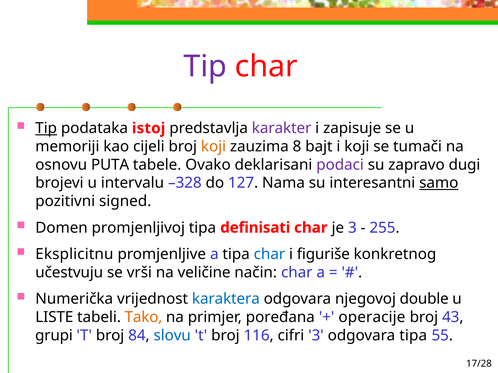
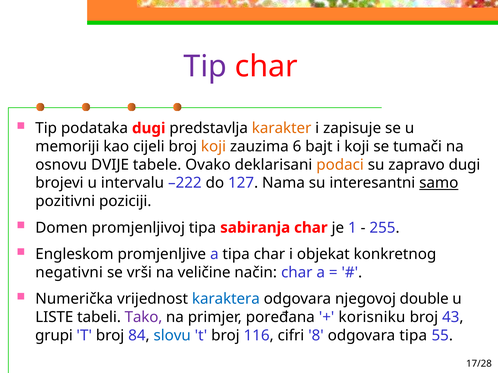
Tip at (46, 128) underline: present -> none
podataka istoj: istoj -> dugi
karakter colour: purple -> orange
8: 8 -> 6
PUTA: PUTA -> DVIJE
podaci colour: purple -> orange
–328: –328 -> –222
signed: signed -> poziciji
definisati: definisati -> sabiranja
je 3: 3 -> 1
Eksplicitnu: Eksplicitnu -> Engleskom
char at (269, 255) colour: blue -> black
figuriše: figuriše -> objekat
učestvuju: učestvuju -> negativni
Tako colour: orange -> purple
operacije: operacije -> korisniku
cifri 3: 3 -> 8
